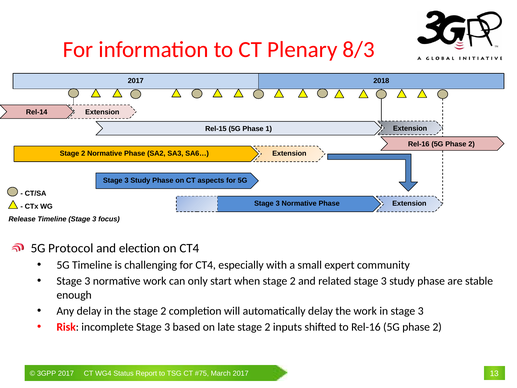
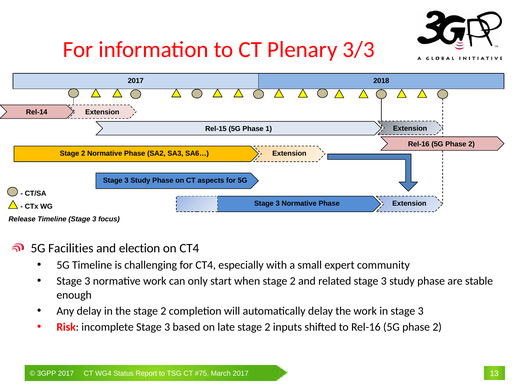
8/3: 8/3 -> 3/3
Protocol: Protocol -> Facilities
